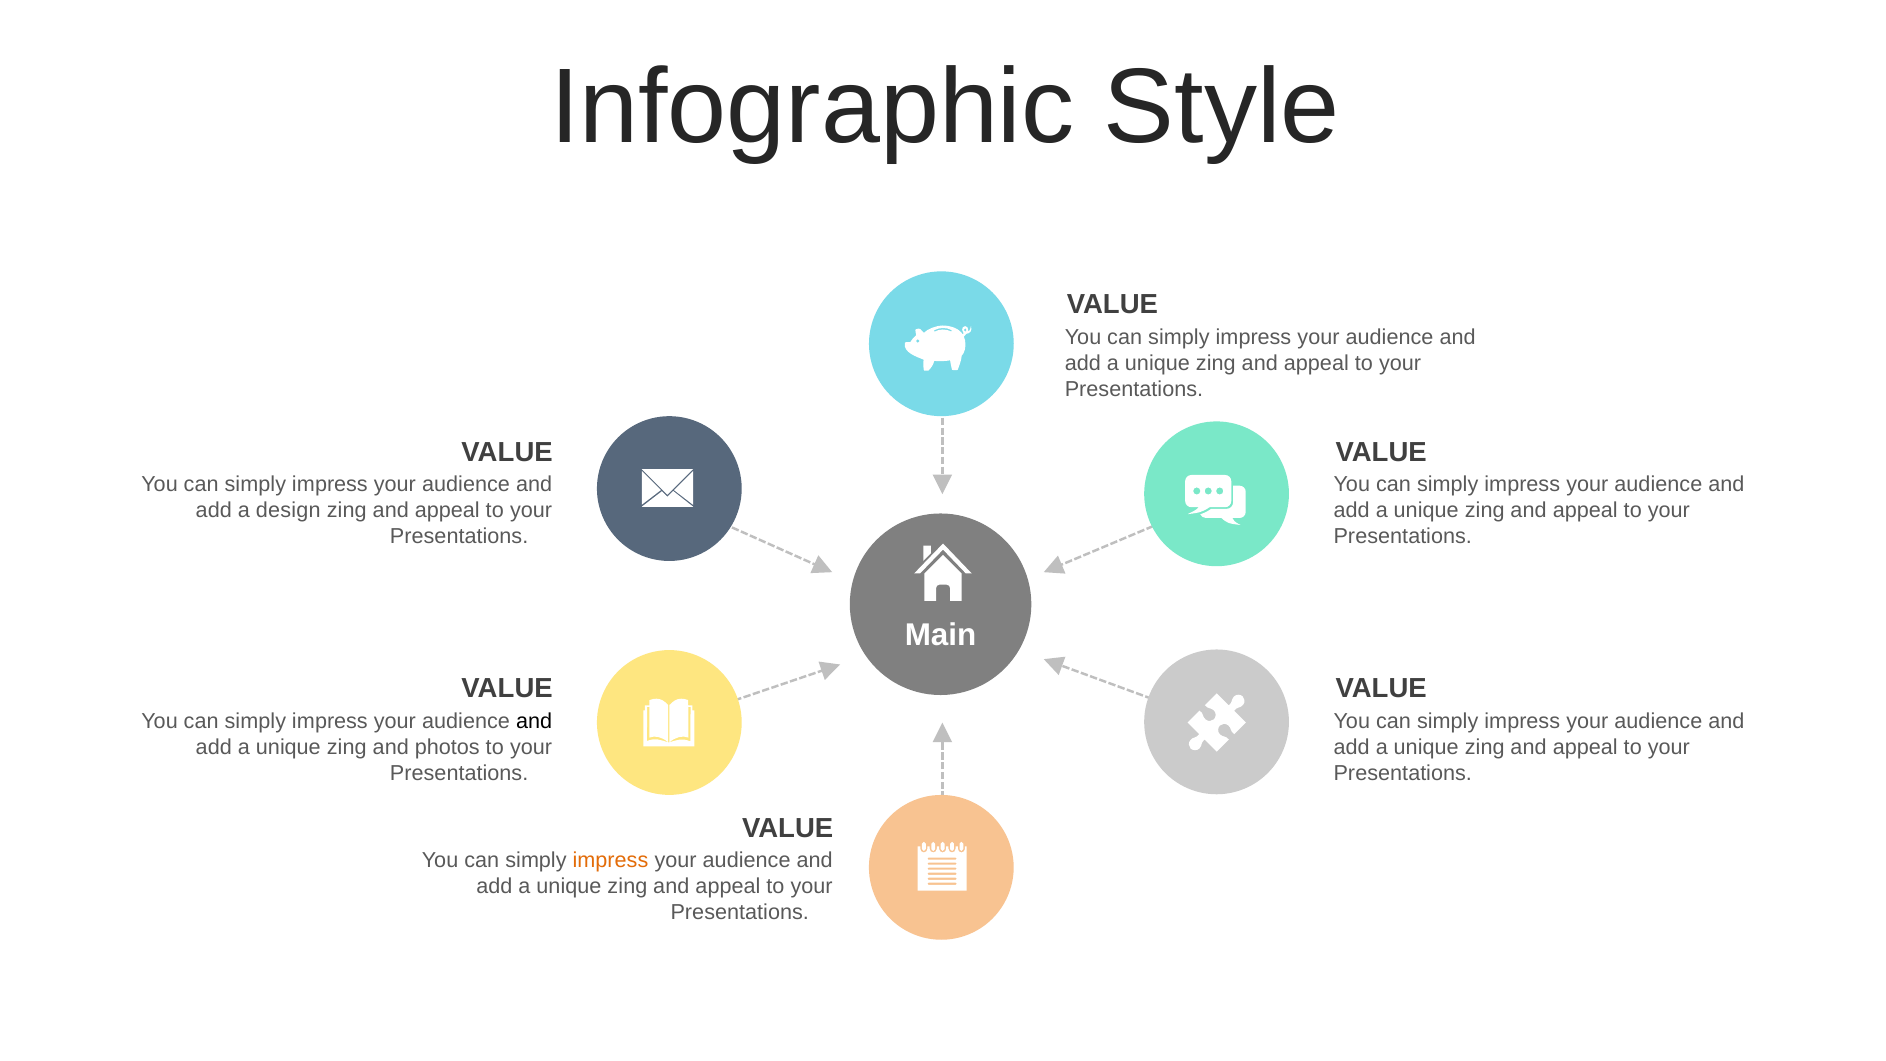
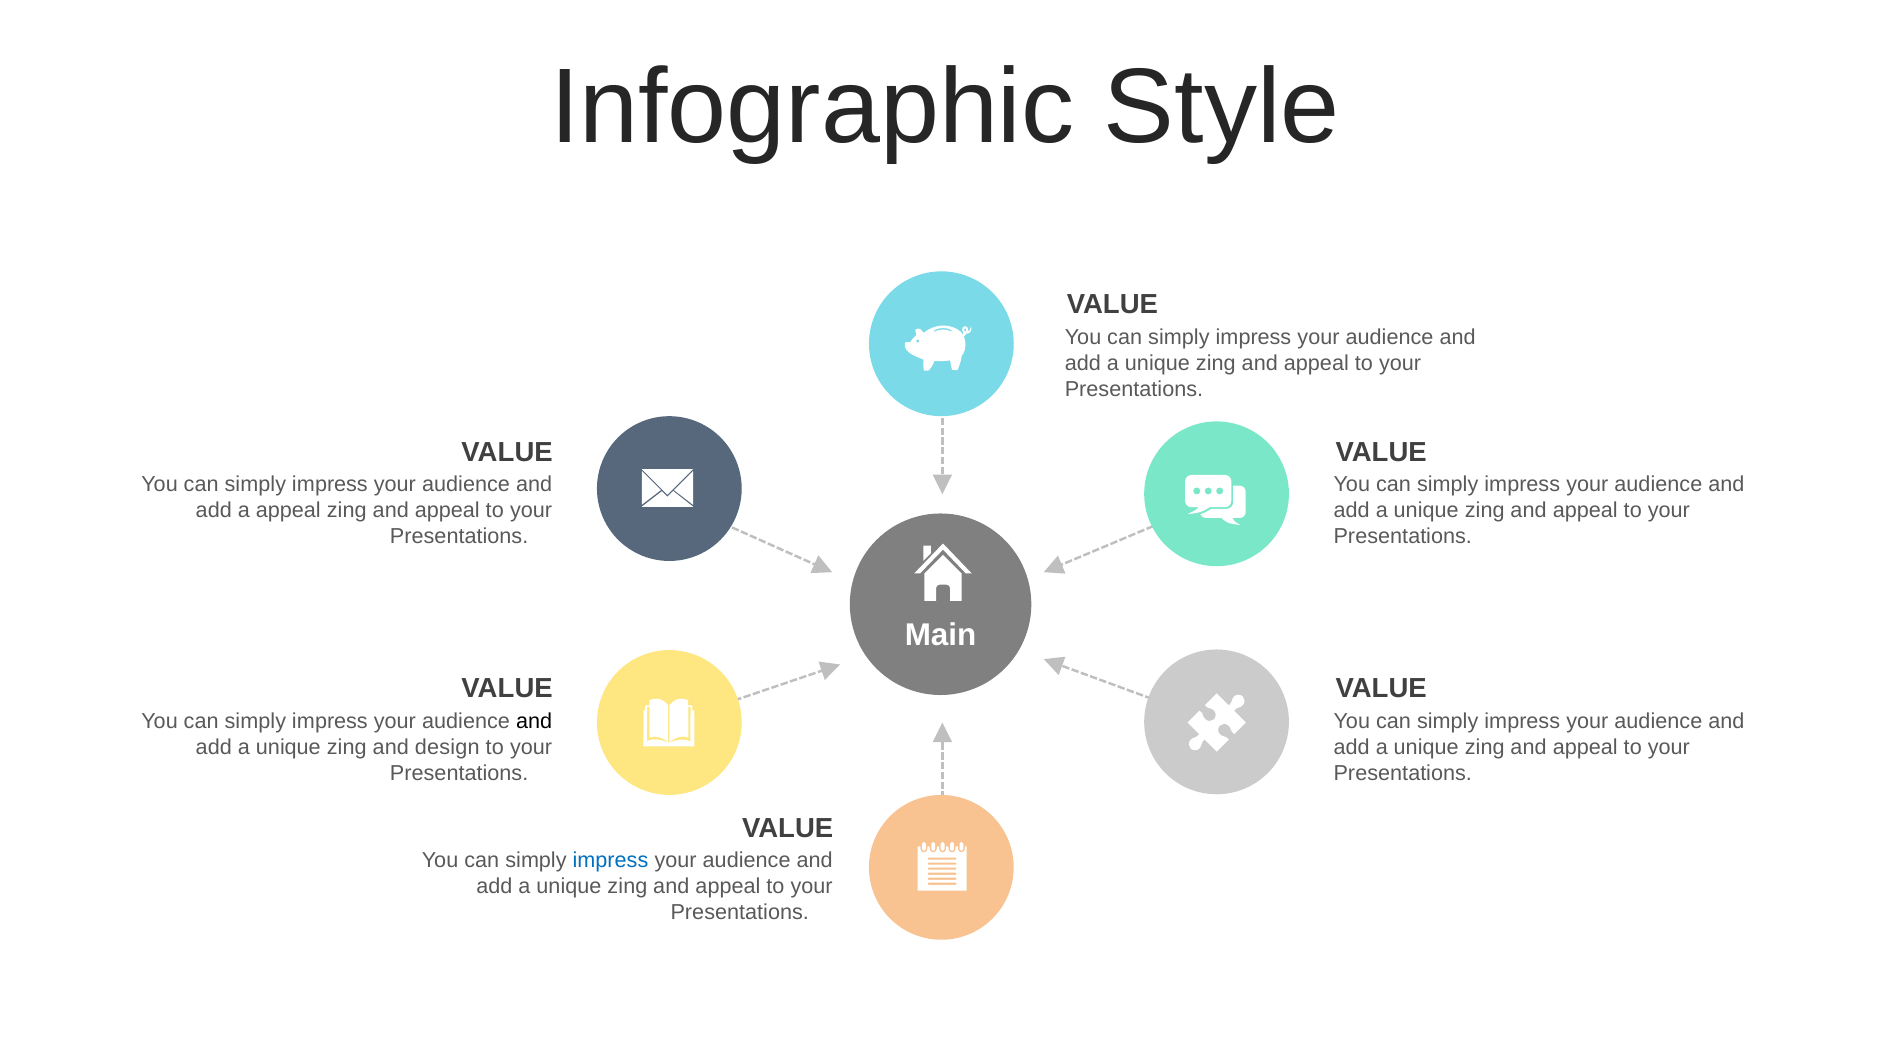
a design: design -> appeal
photos: photos -> design
impress at (610, 861) colour: orange -> blue
